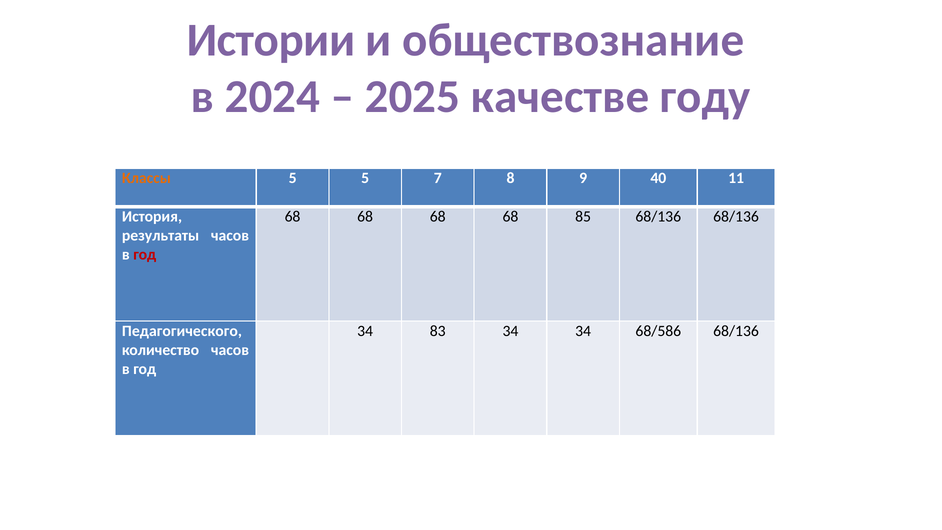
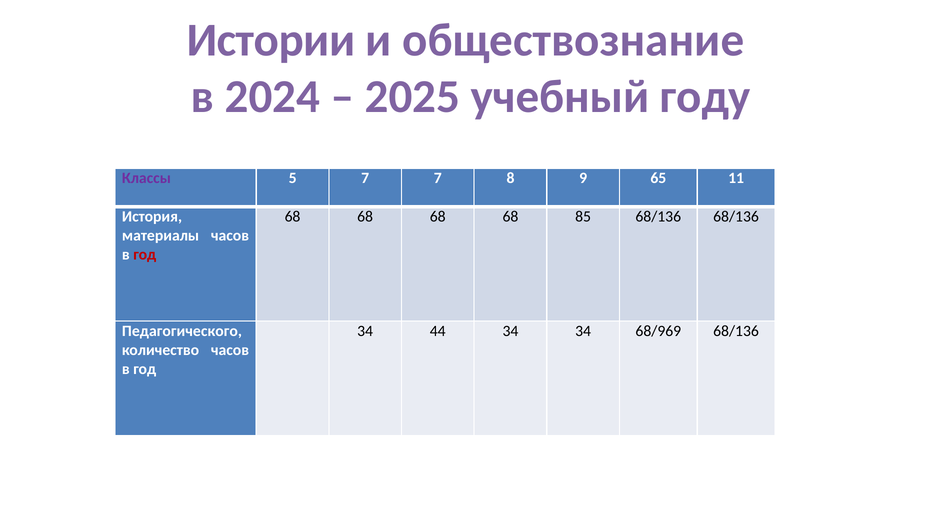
качестве: качестве -> учебный
Классы colour: orange -> purple
5 5: 5 -> 7
40: 40 -> 65
результаты: результаты -> материалы
83: 83 -> 44
68/586: 68/586 -> 68/969
